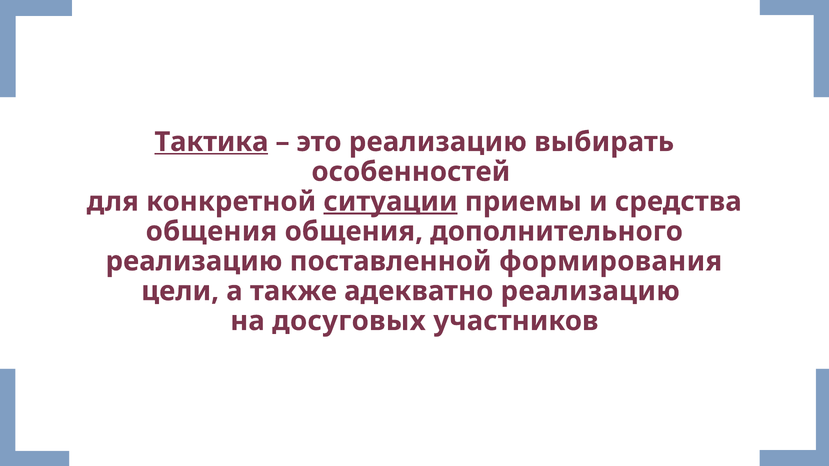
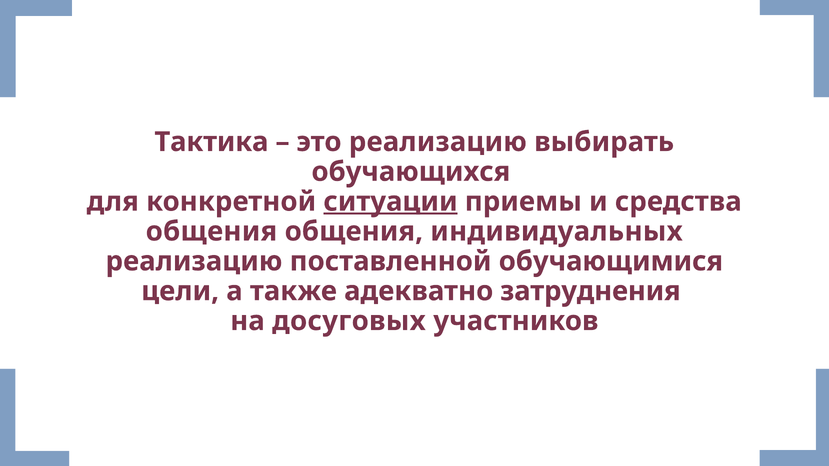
Тактика underline: present -> none
особенностей: особенностей -> обучающихся
дополнительного: дополнительного -> индивидуальных
формирования: формирования -> обучающимися
адекватно реализацию: реализацию -> затруднения
